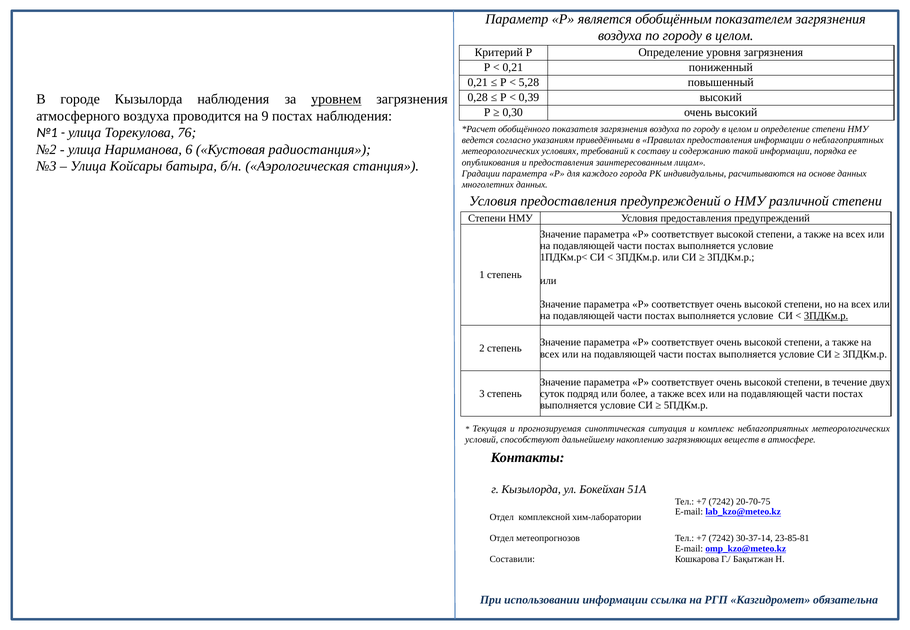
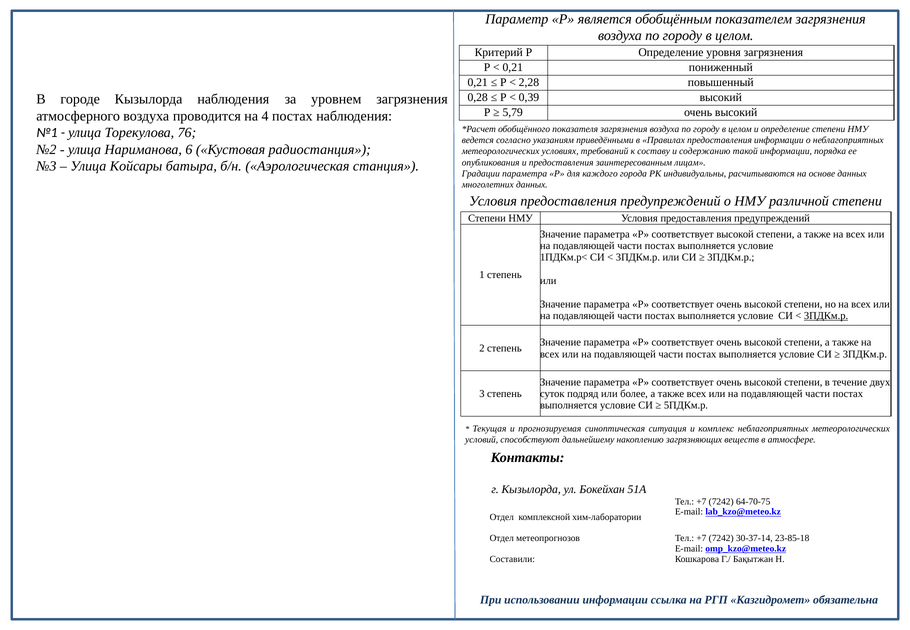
5,28: 5,28 -> 2,28
уровнем underline: present -> none
0,30: 0,30 -> 5,79
9: 9 -> 4
20-70-75: 20-70-75 -> 64-70-75
23-85-81: 23-85-81 -> 23-85-18
